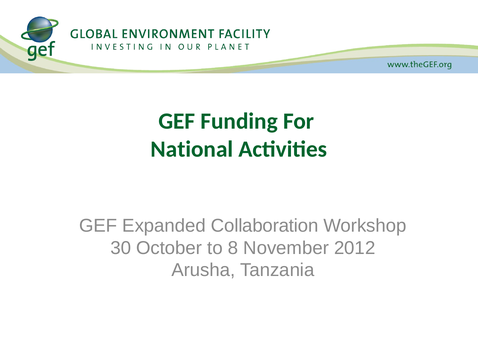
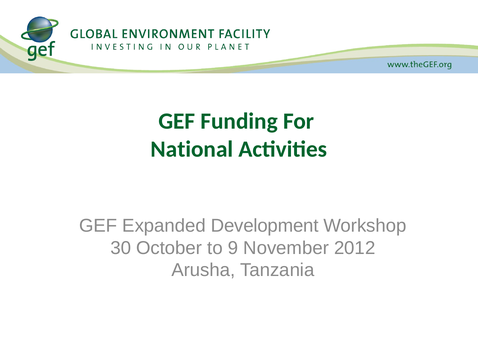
Collaboration: Collaboration -> Development
8: 8 -> 9
